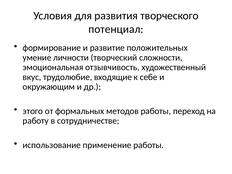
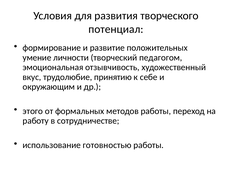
сложности: сложности -> педагогом
входящие: входящие -> принятию
применение: применение -> готовностью
